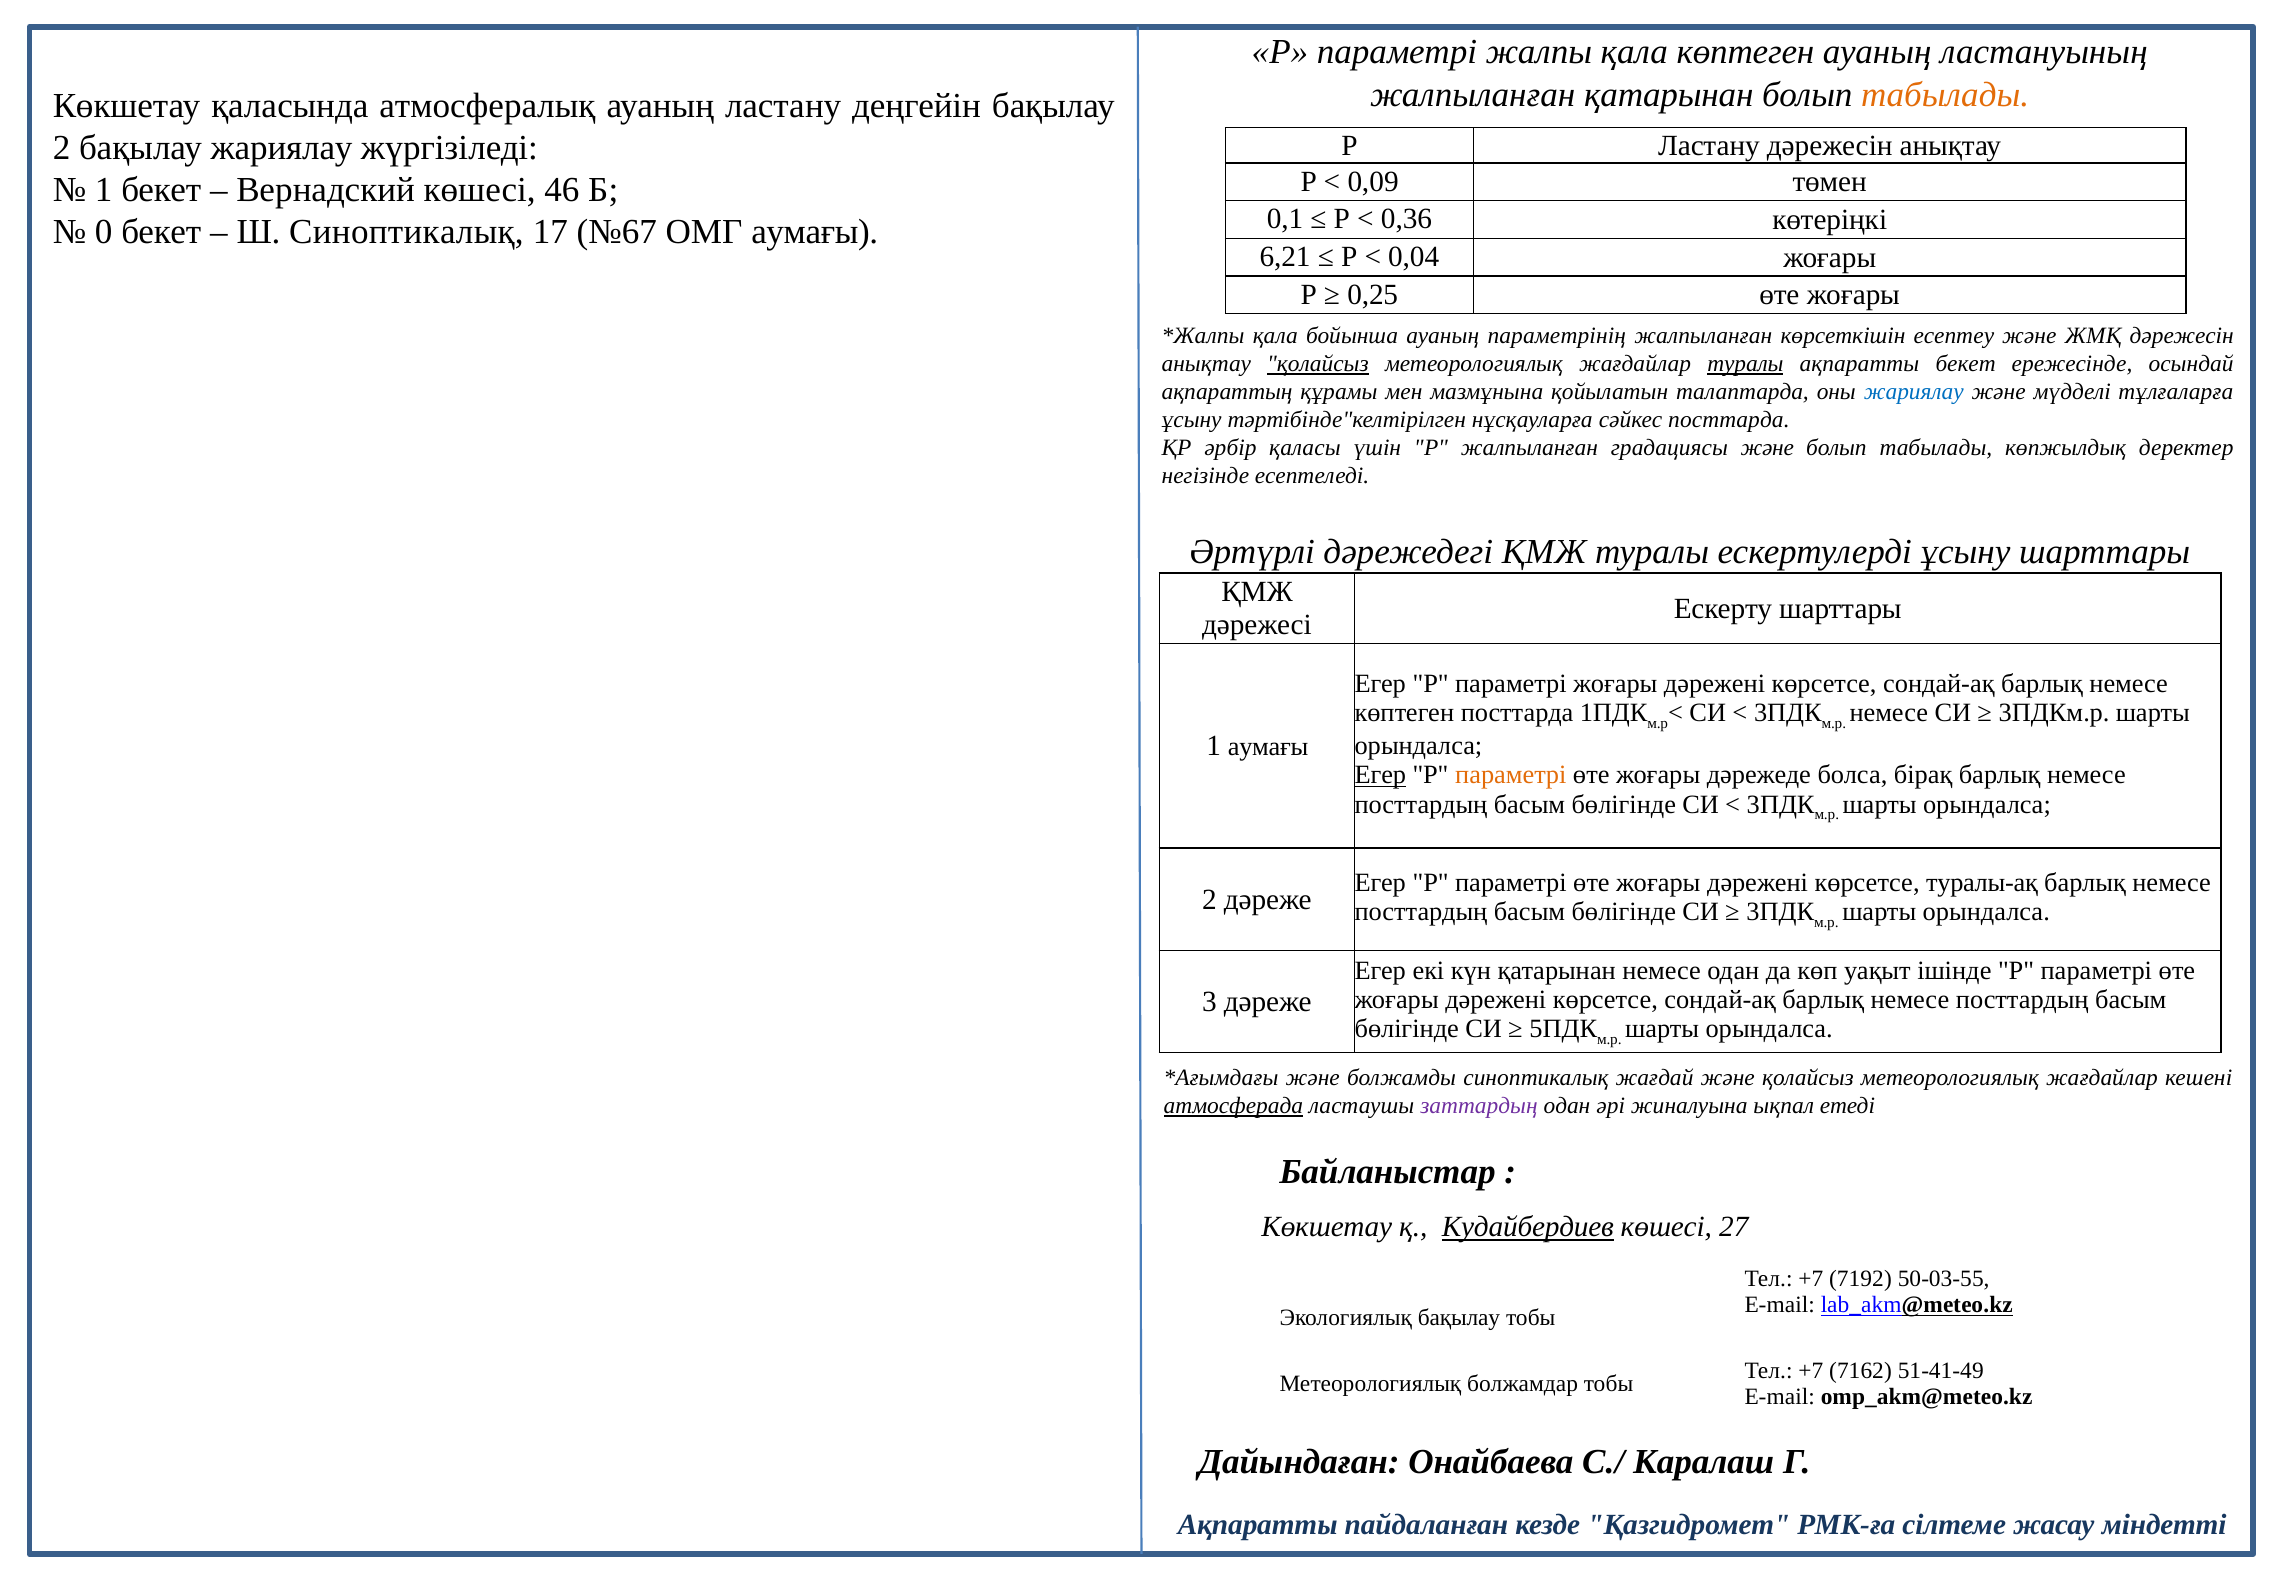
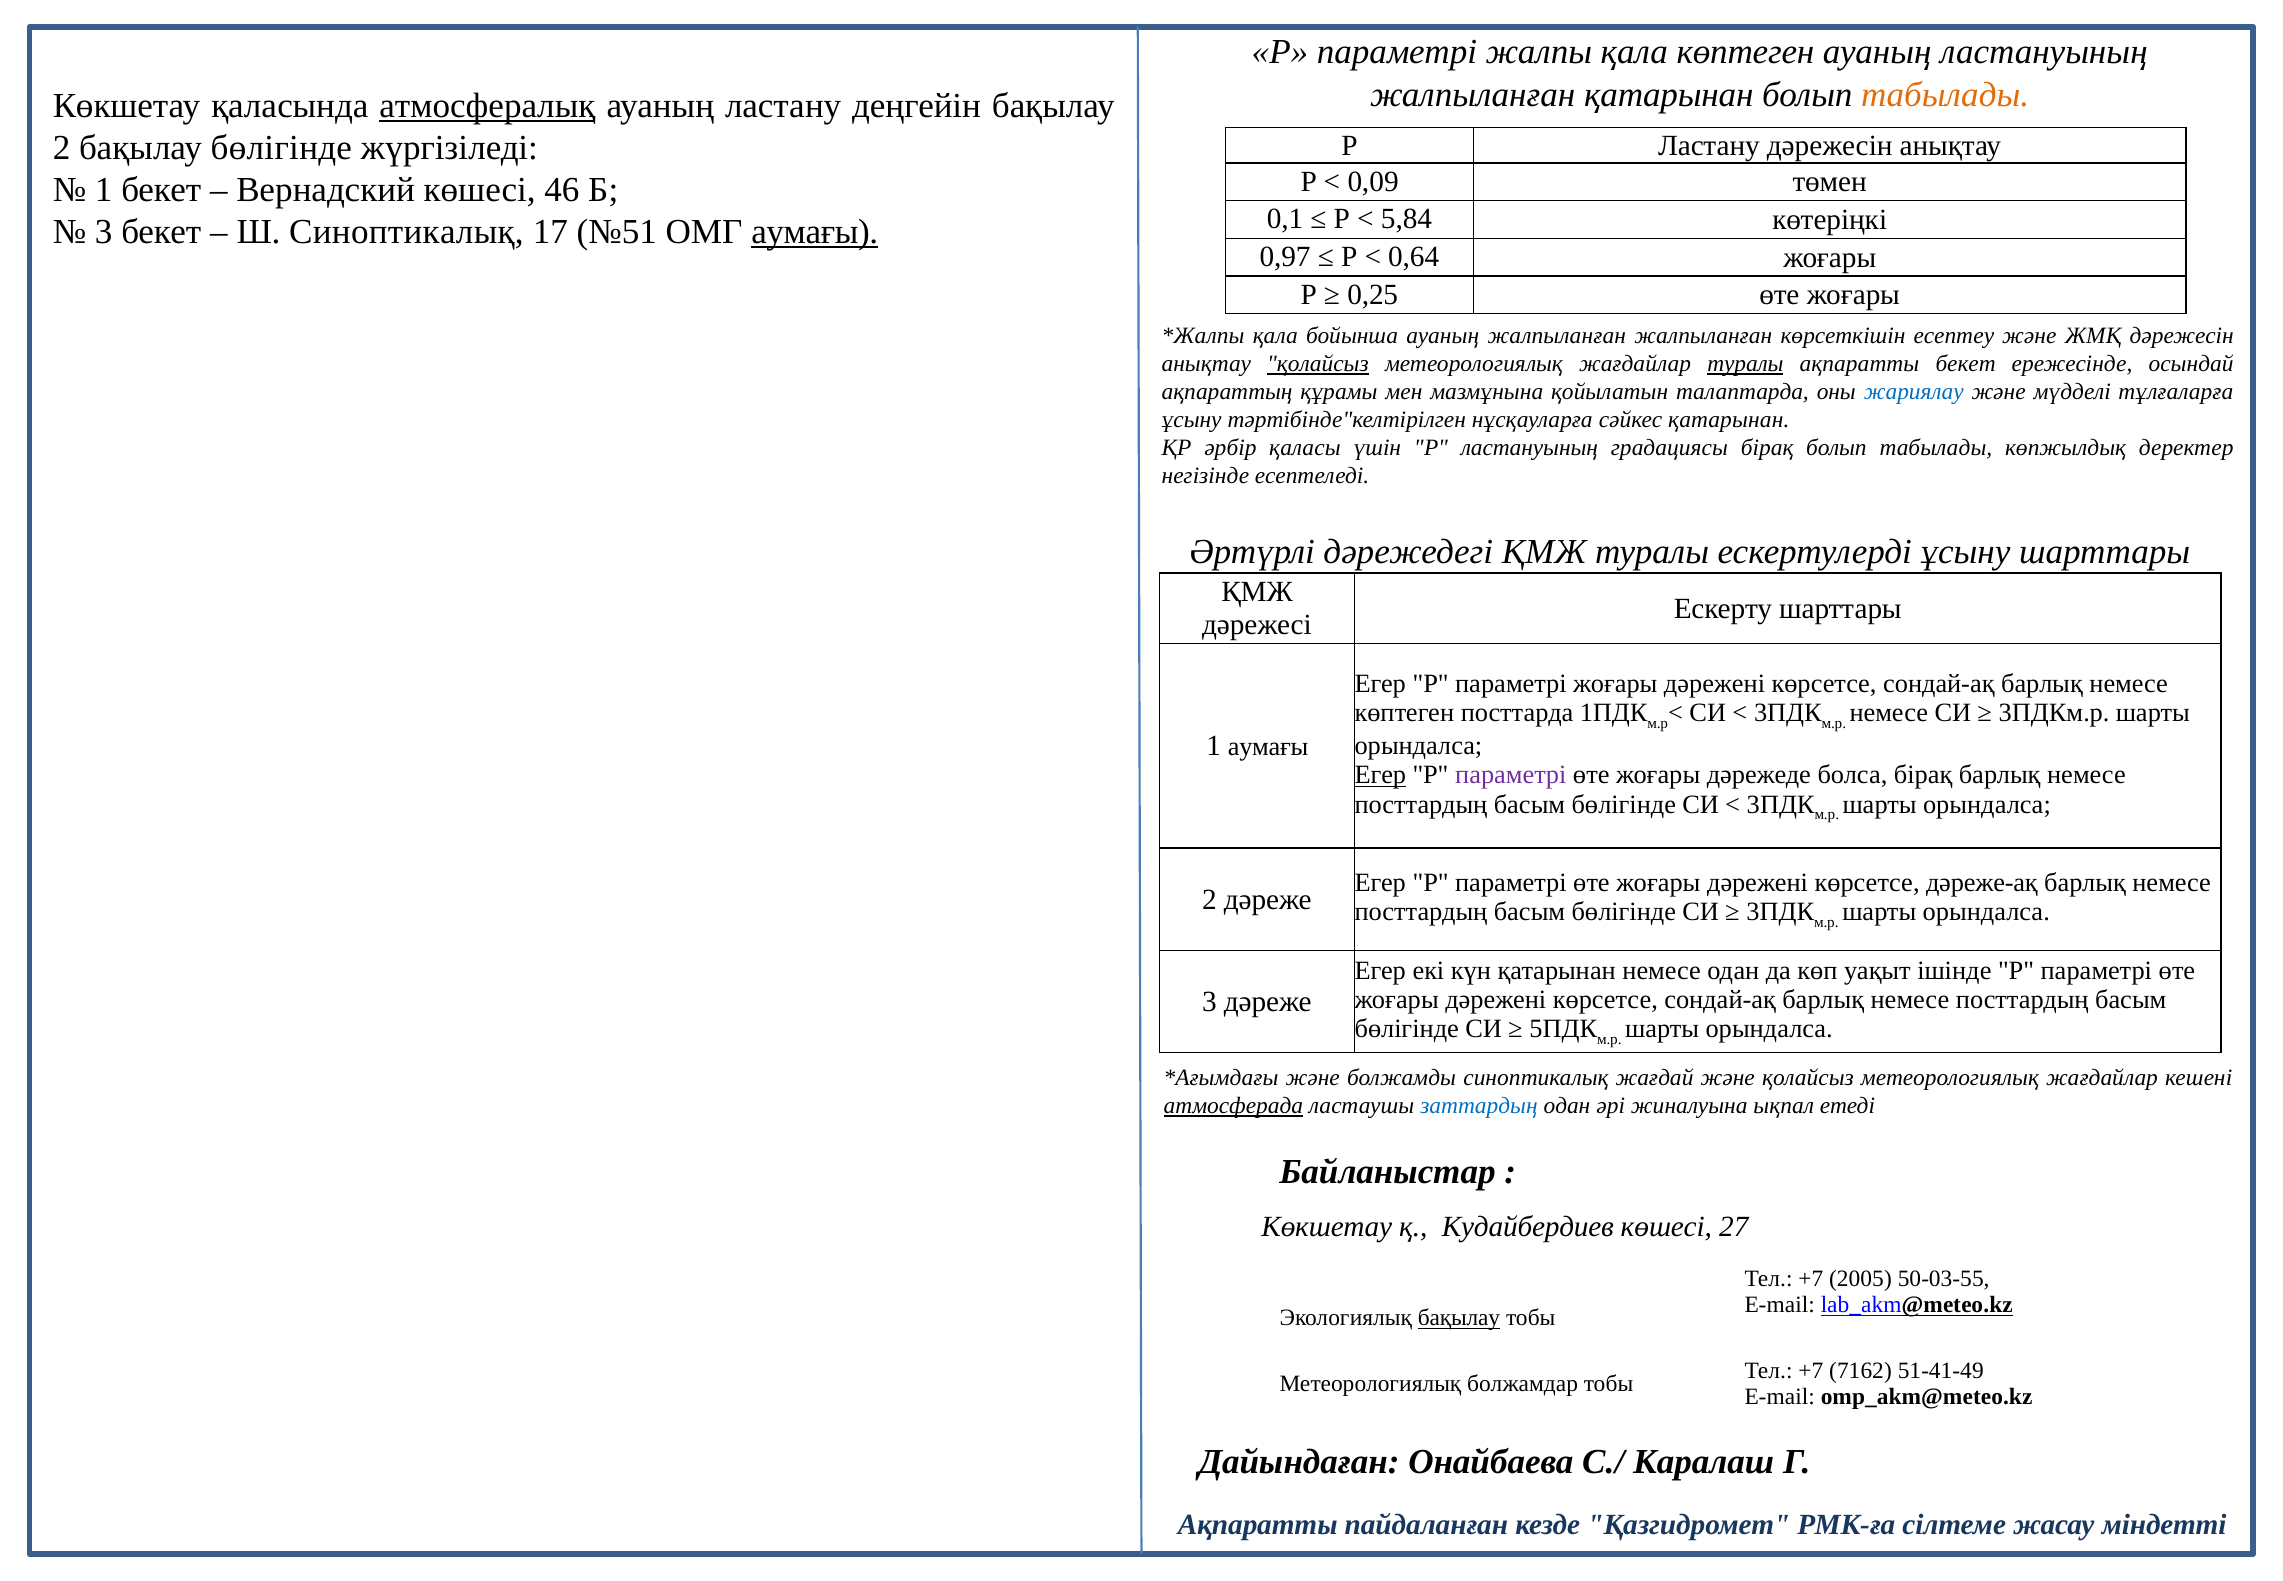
атмосфералық underline: none -> present
бақылау жариялау: жариялау -> бөлігінде
0,36: 0,36 -> 5,84
0 at (104, 232): 0 -> 3
№67: №67 -> №51
аумағы at (815, 232) underline: none -> present
6,21: 6,21 -> 0,97
0,04: 0,04 -> 0,64
ауаның параметрінің: параметрінің -> жалпыланған
сәйкес посттарда: посттарда -> қатарынан
Р жалпыланған: жалпыланған -> ластануының
градациясы және: және -> бірақ
параметрі at (1511, 775) colour: orange -> purple
туралы-ақ: туралы-ақ -> дәреже-ақ
заттардың colour: purple -> blue
Кудайбердиев underline: present -> none
7192: 7192 -> 2005
бақылау at (1459, 1318) underline: none -> present
